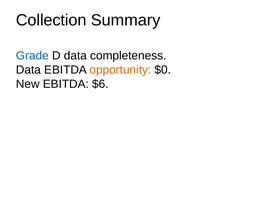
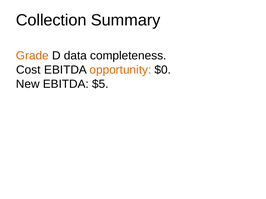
Grade colour: blue -> orange
Data at (28, 70): Data -> Cost
$6: $6 -> $5
